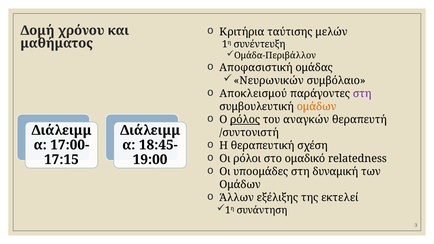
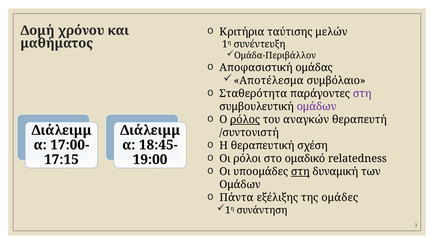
Νευρωνικών: Νευρωνικών -> Αποτέλεσμα
Αποκλεισμού: Αποκλεισμού -> Σταθερότητα
ομάδων at (317, 107) colour: orange -> purple
στη at (300, 172) underline: none -> present
Άλλων: Άλλων -> Πάντα
εκτελεί: εκτελεί -> ομάδες
